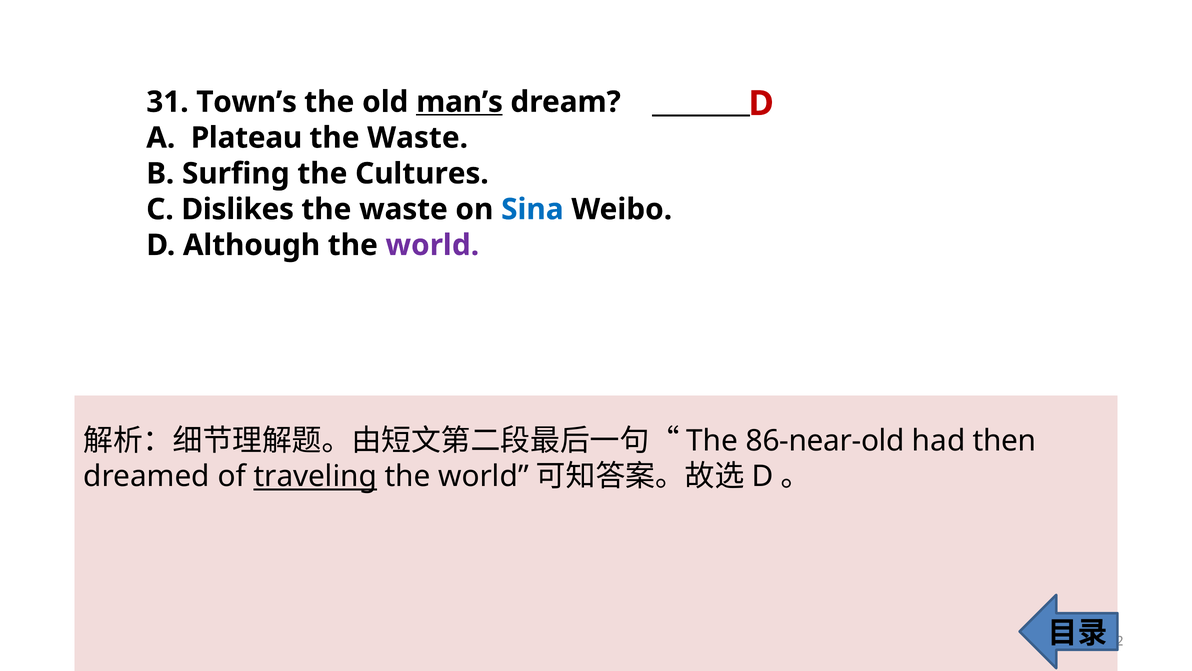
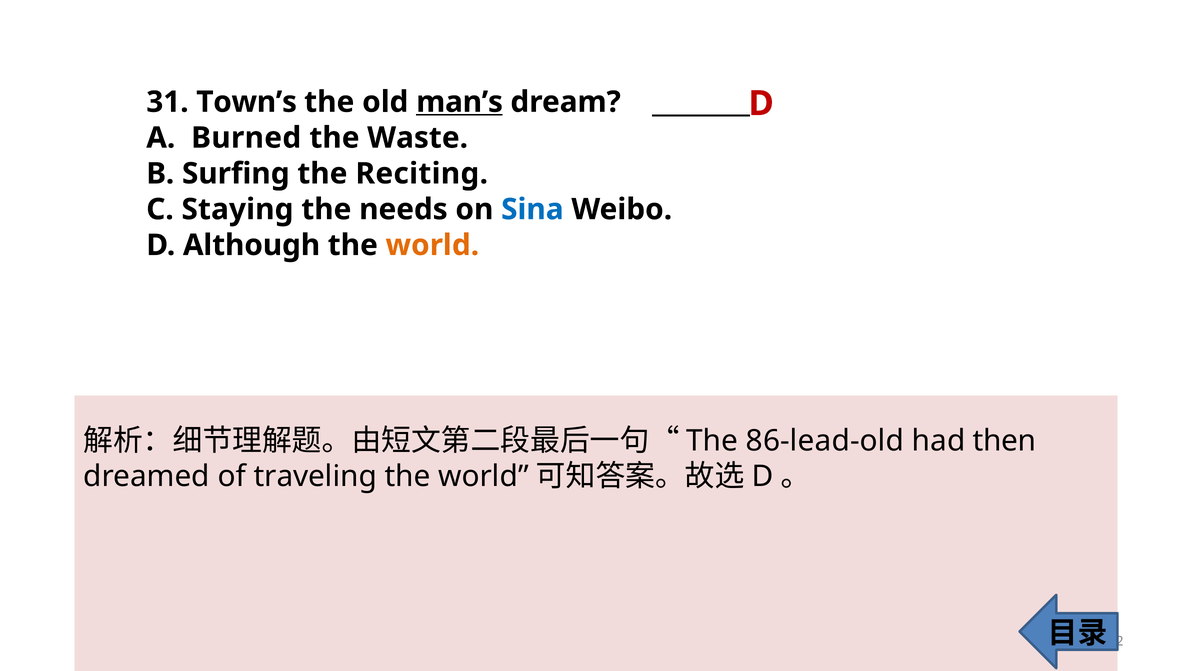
Plateau: Plateau -> Burned
Cultures: Cultures -> Reciting
Dislikes: Dislikes -> Staying
waste at (403, 209): waste -> needs
world at (432, 245) colour: purple -> orange
86-near-old: 86-near-old -> 86-lead-old
traveling underline: present -> none
